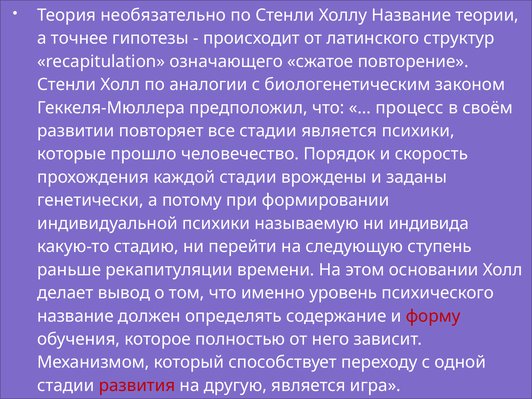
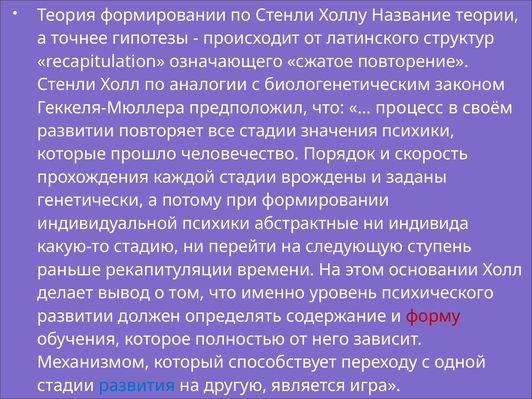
Теория необязательно: необязательно -> формировании
стадии является: является -> значения
называемую: называемую -> абстрактные
название at (75, 316): название -> развитии
развития colour: red -> blue
